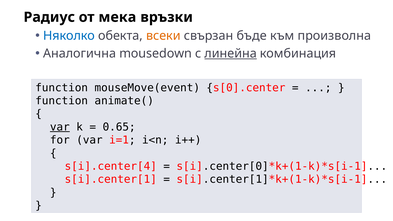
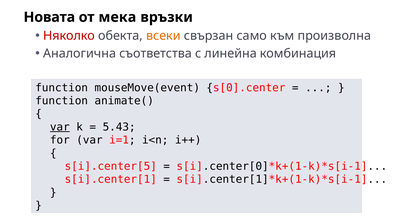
Радиус: Радиус -> Новата
Няколко colour: blue -> red
бъде: бъде -> само
mousedown: mousedown -> съответства
линейна underline: present -> none
0.65: 0.65 -> 5.43
s[i].center[4: s[i].center[4 -> s[i].center[5
